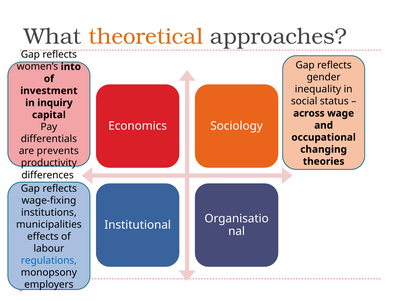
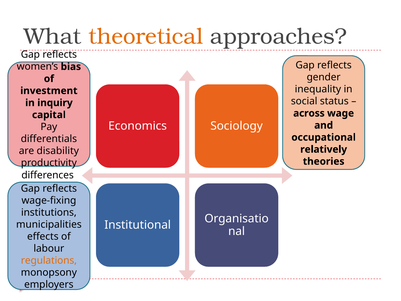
into: into -> bias
changing: changing -> relatively
prevents: prevents -> disability
regulations colour: blue -> orange
